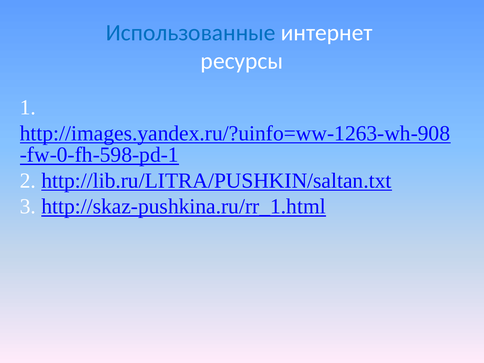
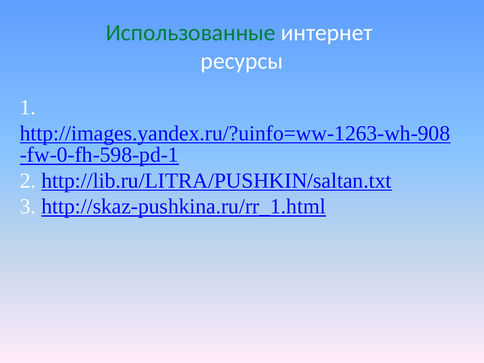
Использованные colour: blue -> green
